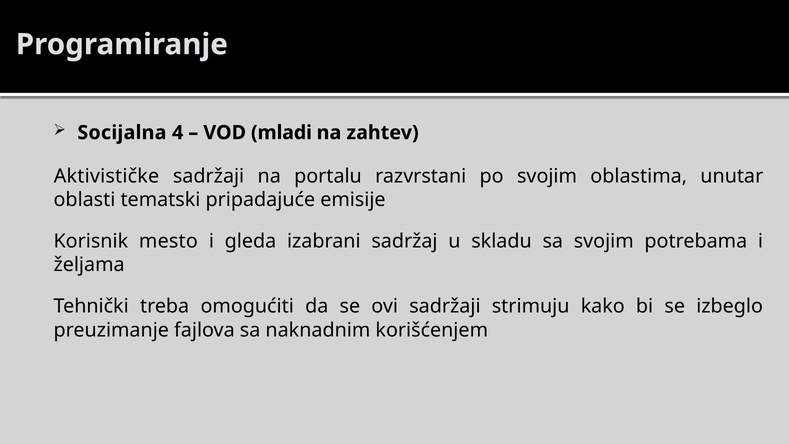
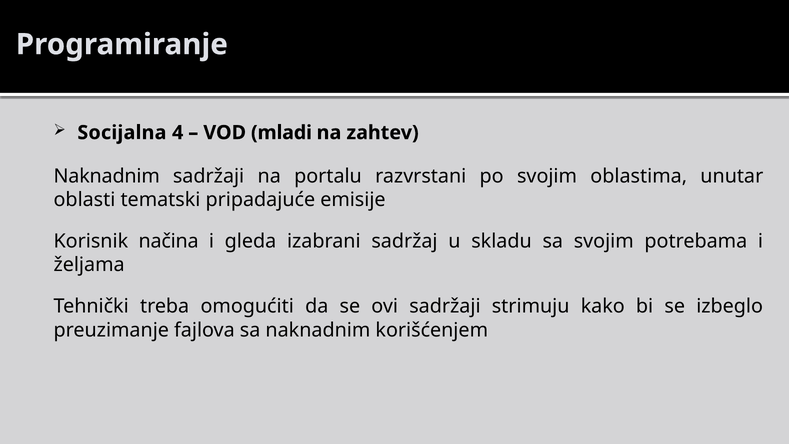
Aktivističke at (107, 176): Aktivističke -> Naknadnim
mesto: mesto -> načina
